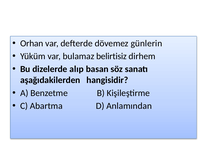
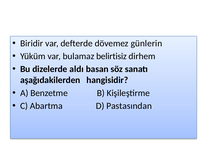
Orhan: Orhan -> Biridir
alıp: alıp -> aldı
Anlamından: Anlamından -> Pastasından
